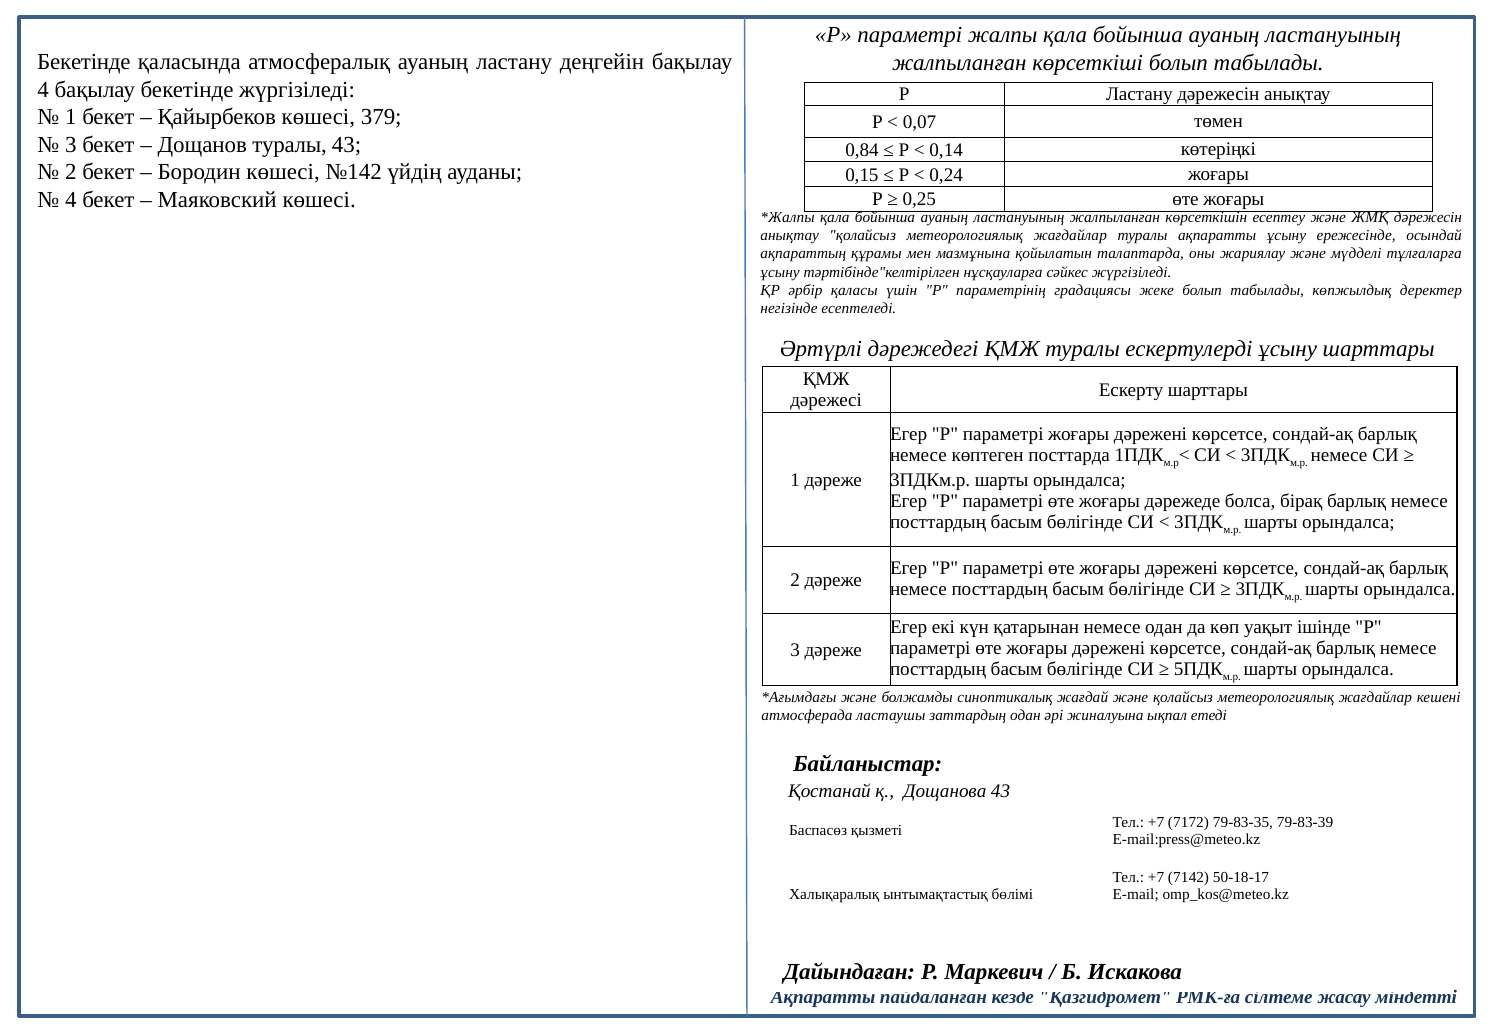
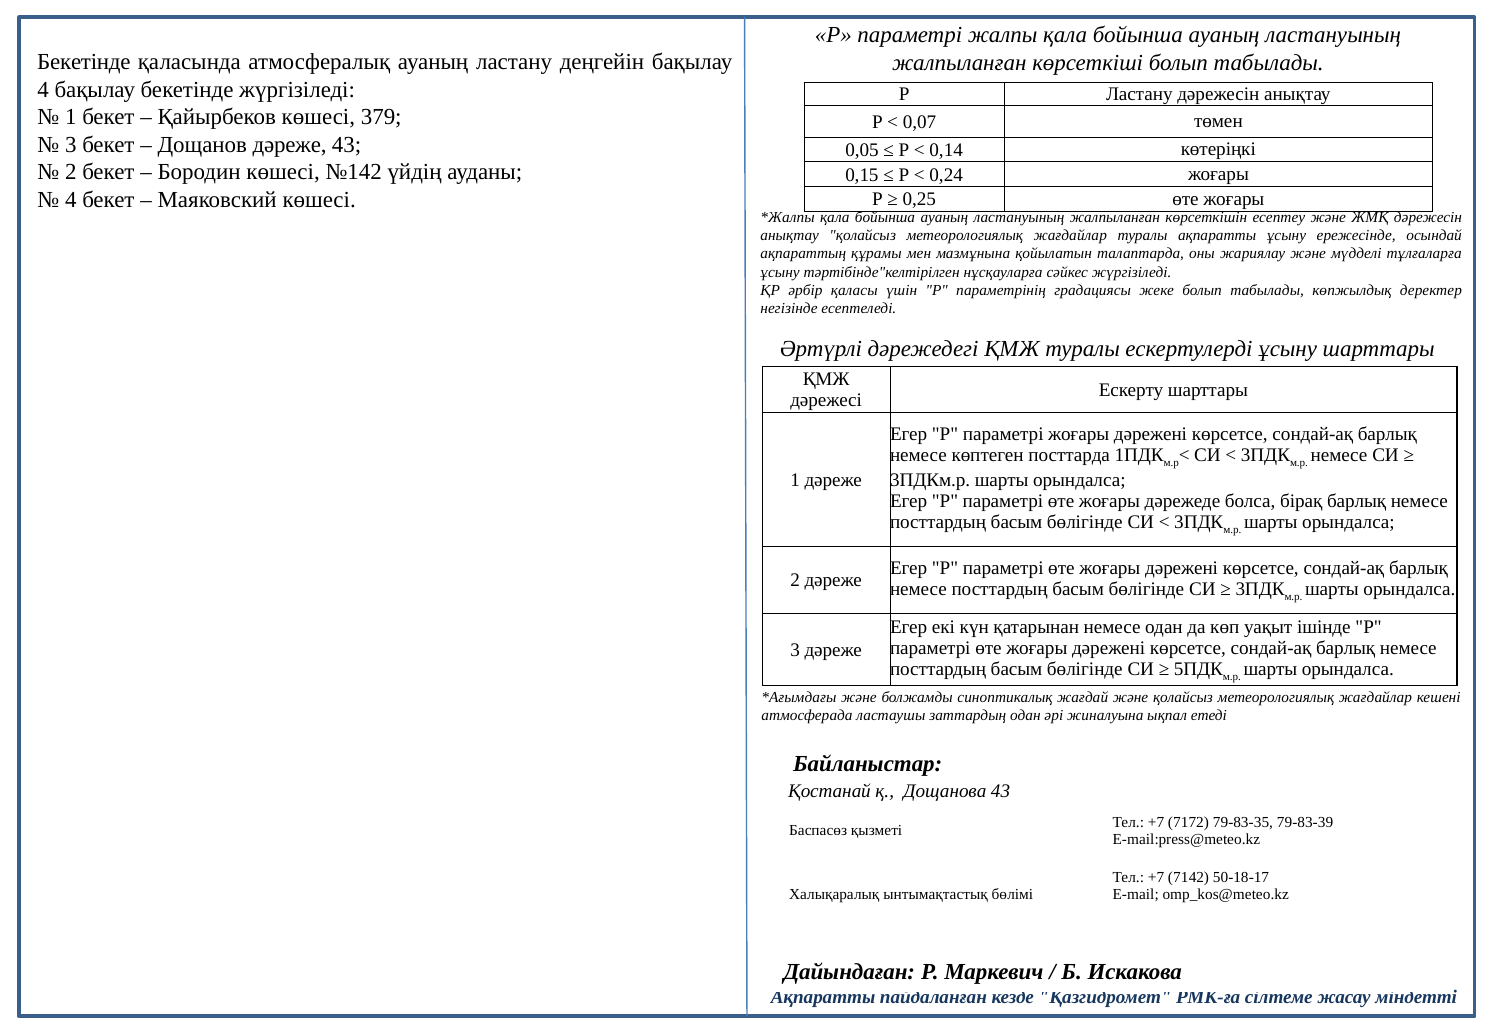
Дощанов туралы: туралы -> дәреже
0,84: 0,84 -> 0,05
